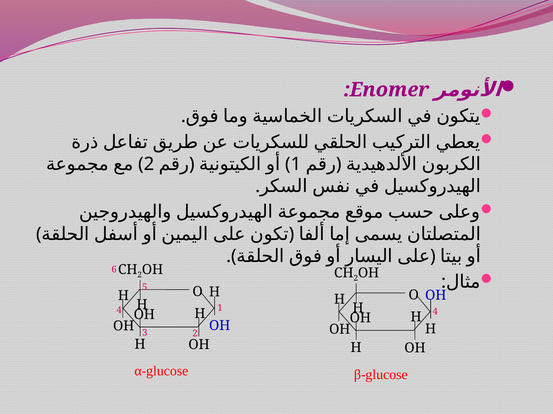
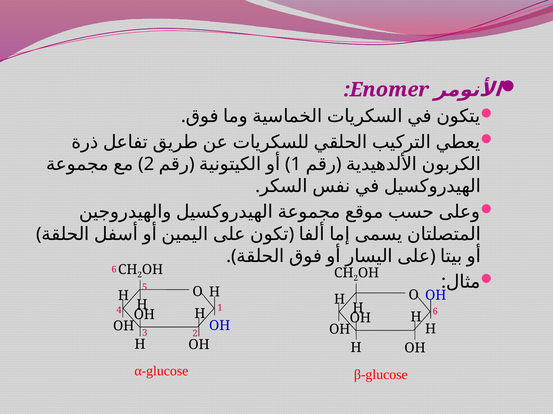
1 4: 4 -> 6
